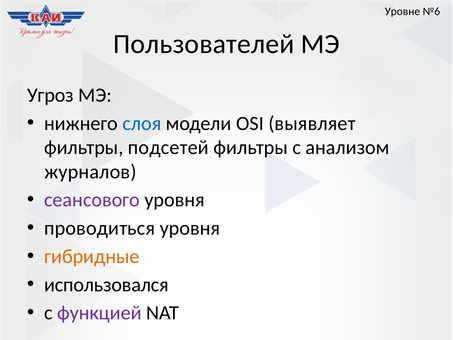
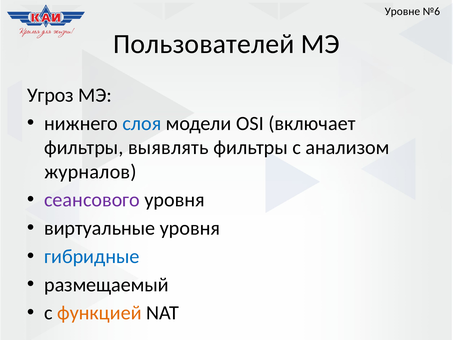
выявляет: выявляет -> включает
подсетей: подсетей -> выявлять
проводиться: проводиться -> виртуальные
гибридные colour: orange -> blue
использовался: использовался -> размещаемый
функцией colour: purple -> orange
